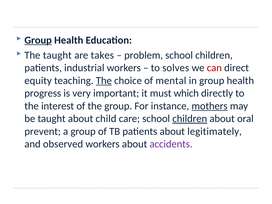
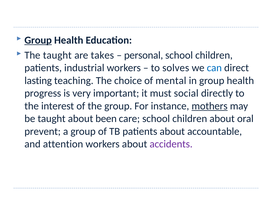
problem: problem -> personal
can colour: red -> blue
equity: equity -> lasting
The at (104, 81) underline: present -> none
which: which -> social
child: child -> been
children at (190, 119) underline: present -> none
legitimately: legitimately -> accountable
observed: observed -> attention
